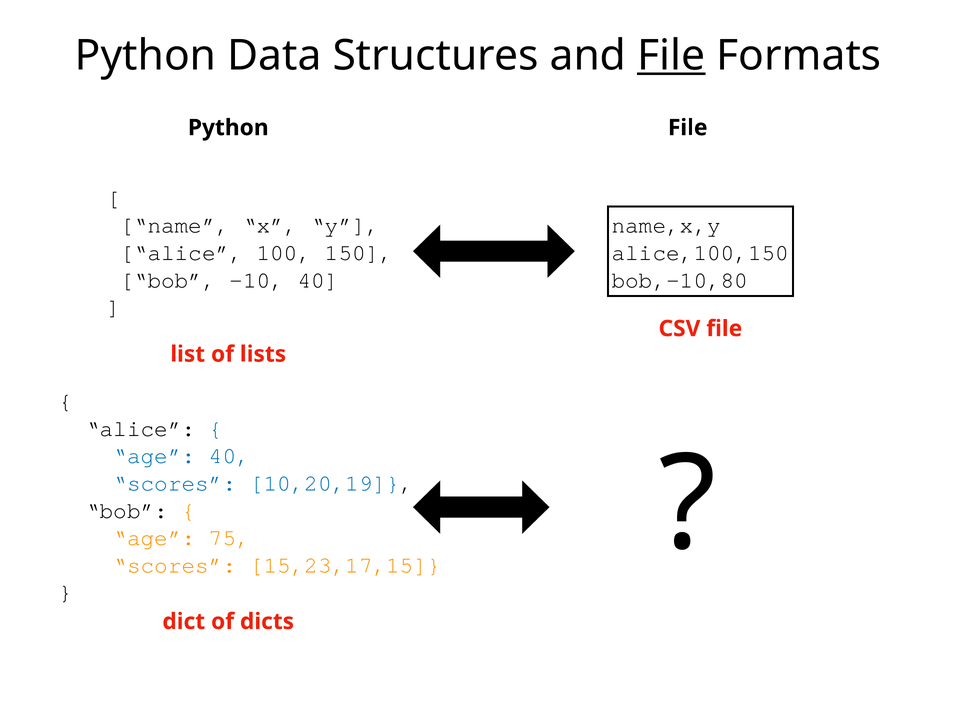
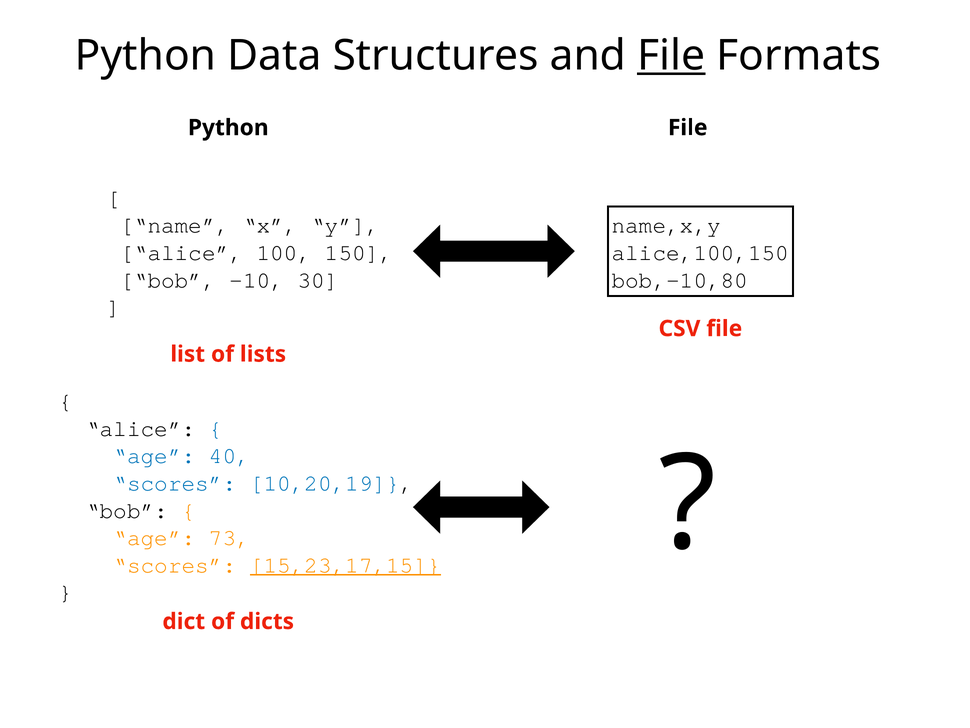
-10 40: 40 -> 30
75: 75 -> 73
15,23,17,15 underline: none -> present
